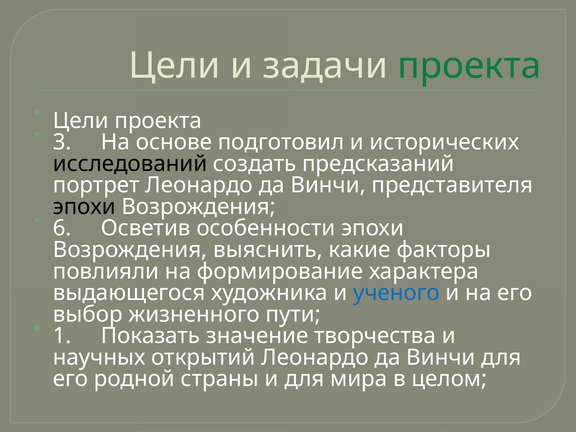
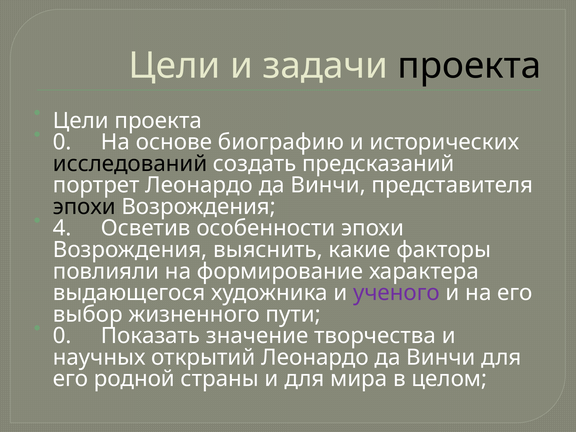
проекта at (469, 66) colour: green -> black
3 at (62, 142): 3 -> 0
подготовил: подготовил -> биографию
6: 6 -> 4
ученого colour: blue -> purple
1 at (62, 336): 1 -> 0
